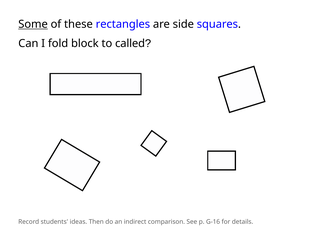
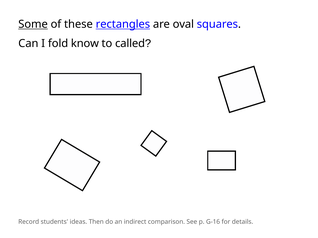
rectangles underline: none -> present
side: side -> oval
block: block -> know
